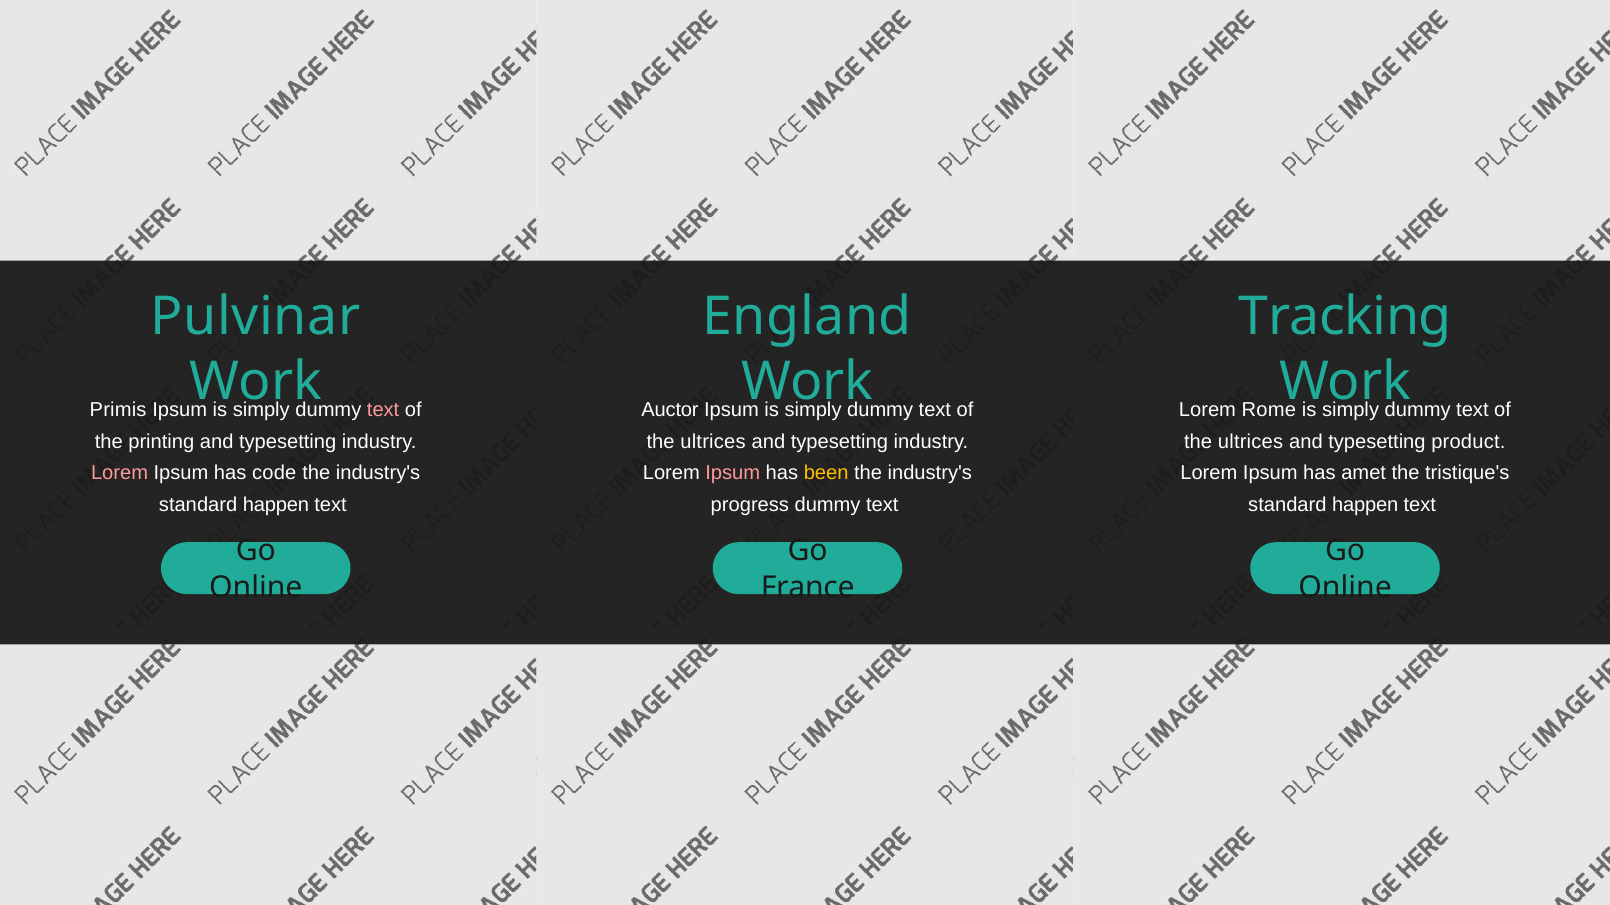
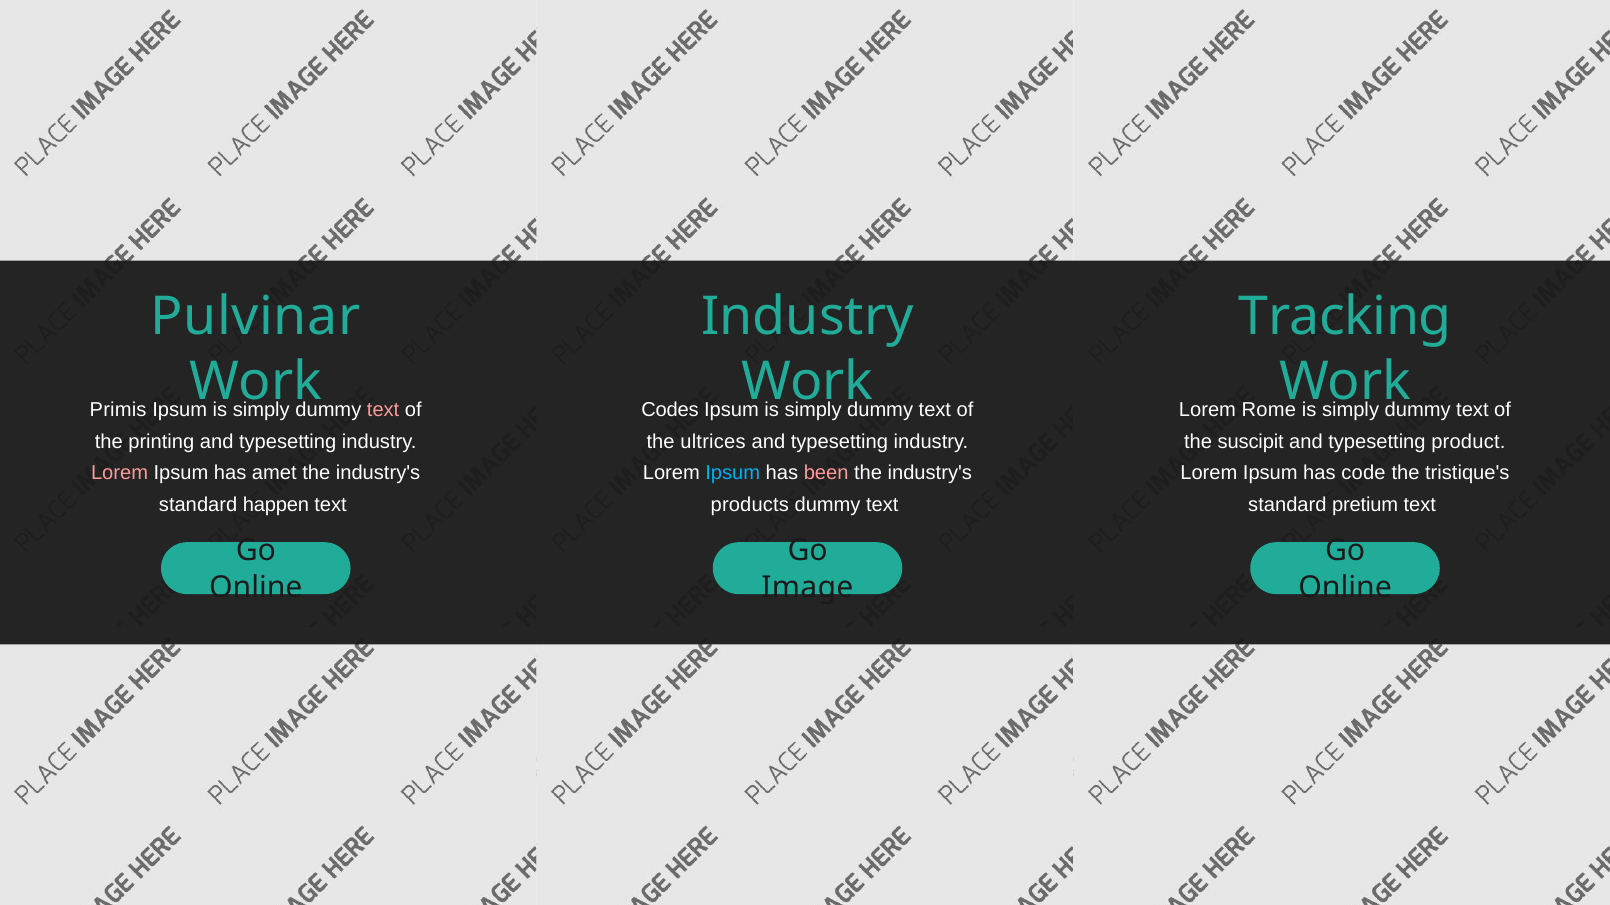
England at (807, 317): England -> Industry
Auctor: Auctor -> Codes
ultrices at (1251, 442): ultrices -> suscipit
code: code -> amet
Ipsum at (733, 473) colour: pink -> light blue
been colour: yellow -> pink
amet: amet -> code
progress: progress -> products
happen at (1365, 505): happen -> pretium
France: France -> Image
